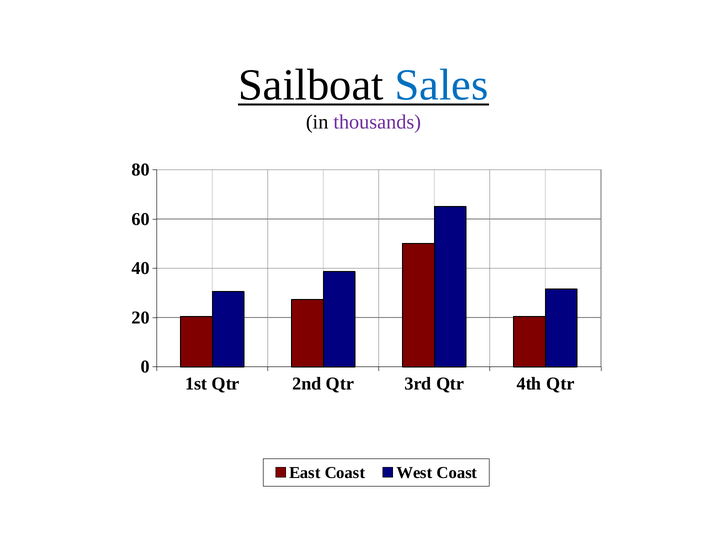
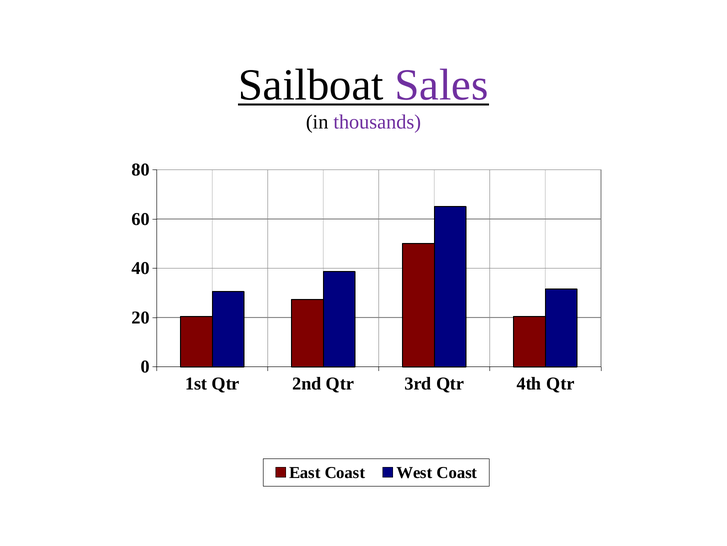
Sales colour: blue -> purple
